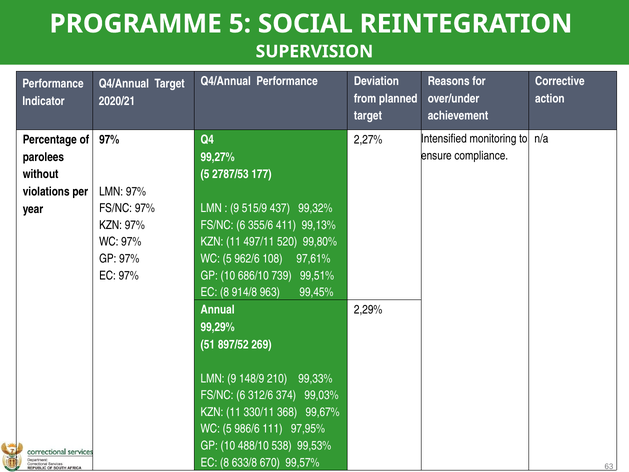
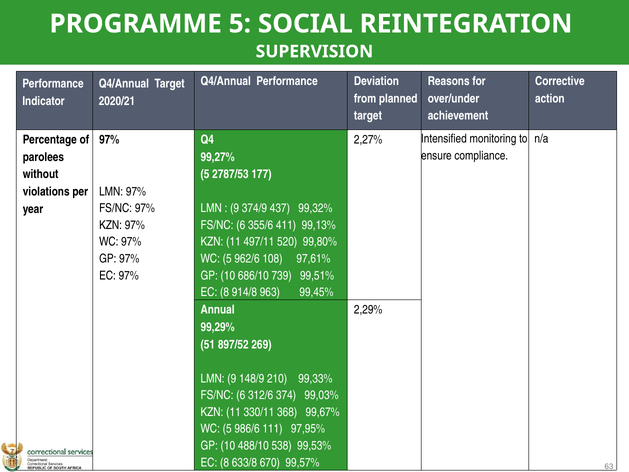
515/9: 515/9 -> 374/9
